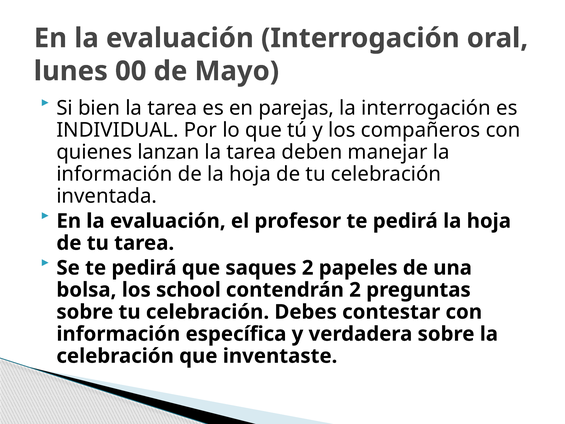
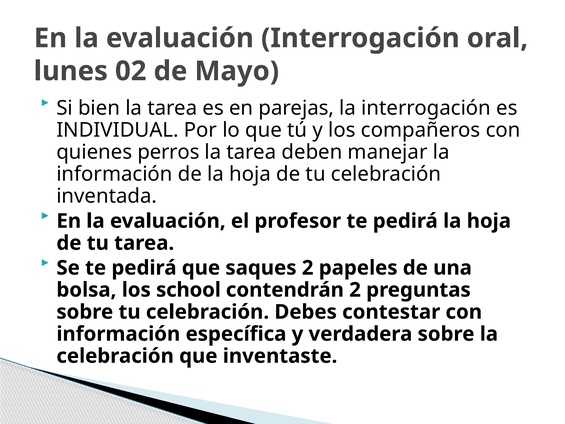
00: 00 -> 02
lanzan: lanzan -> perros
